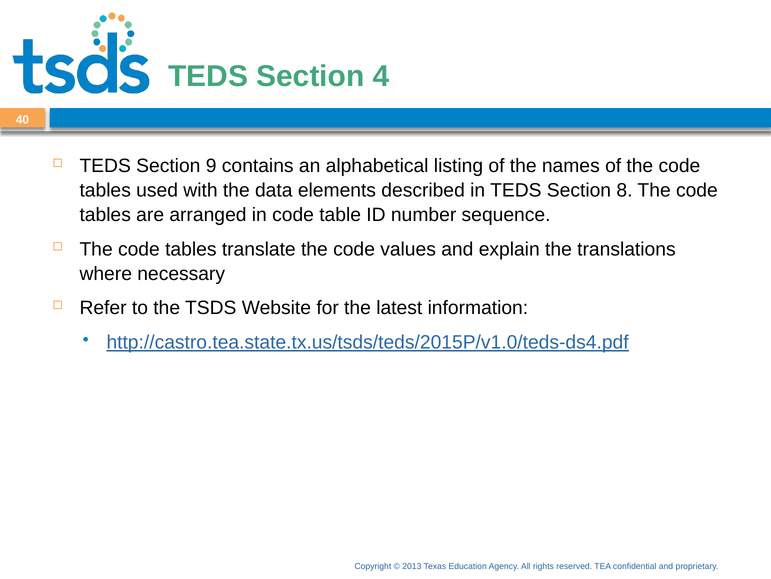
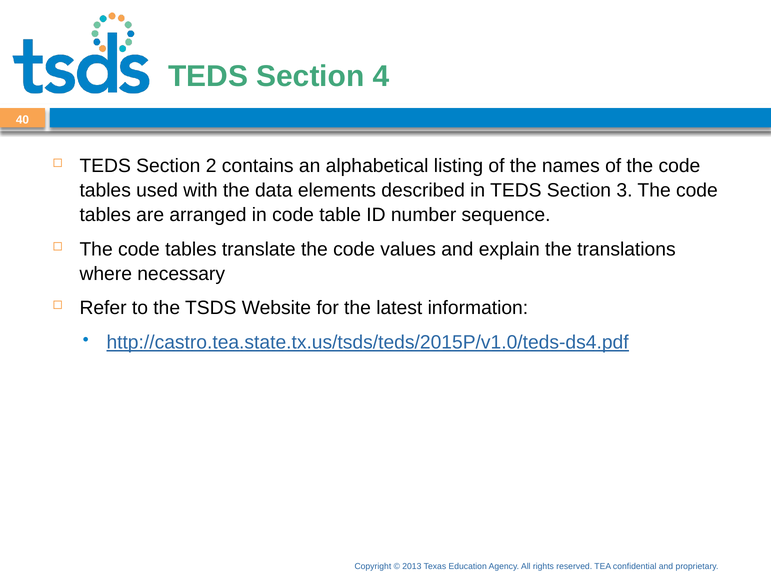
9: 9 -> 2
8: 8 -> 3
